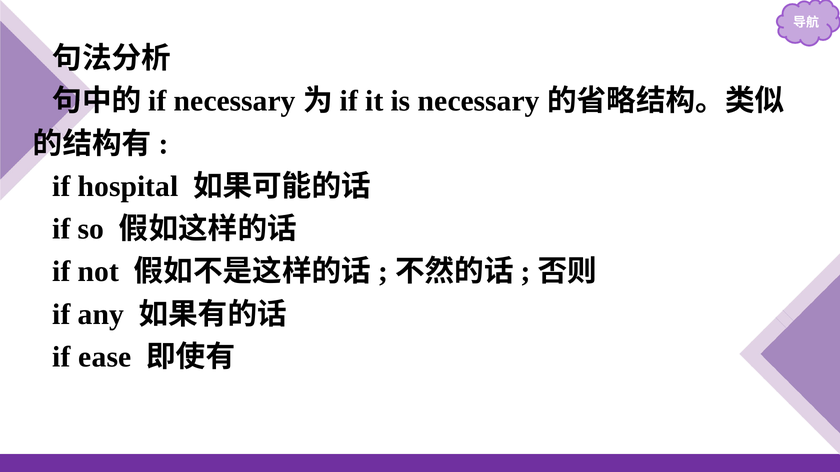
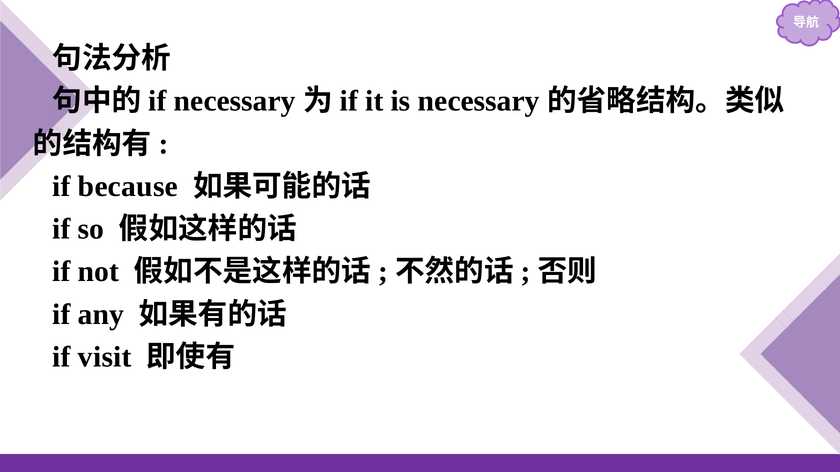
hospital: hospital -> because
ease: ease -> visit
